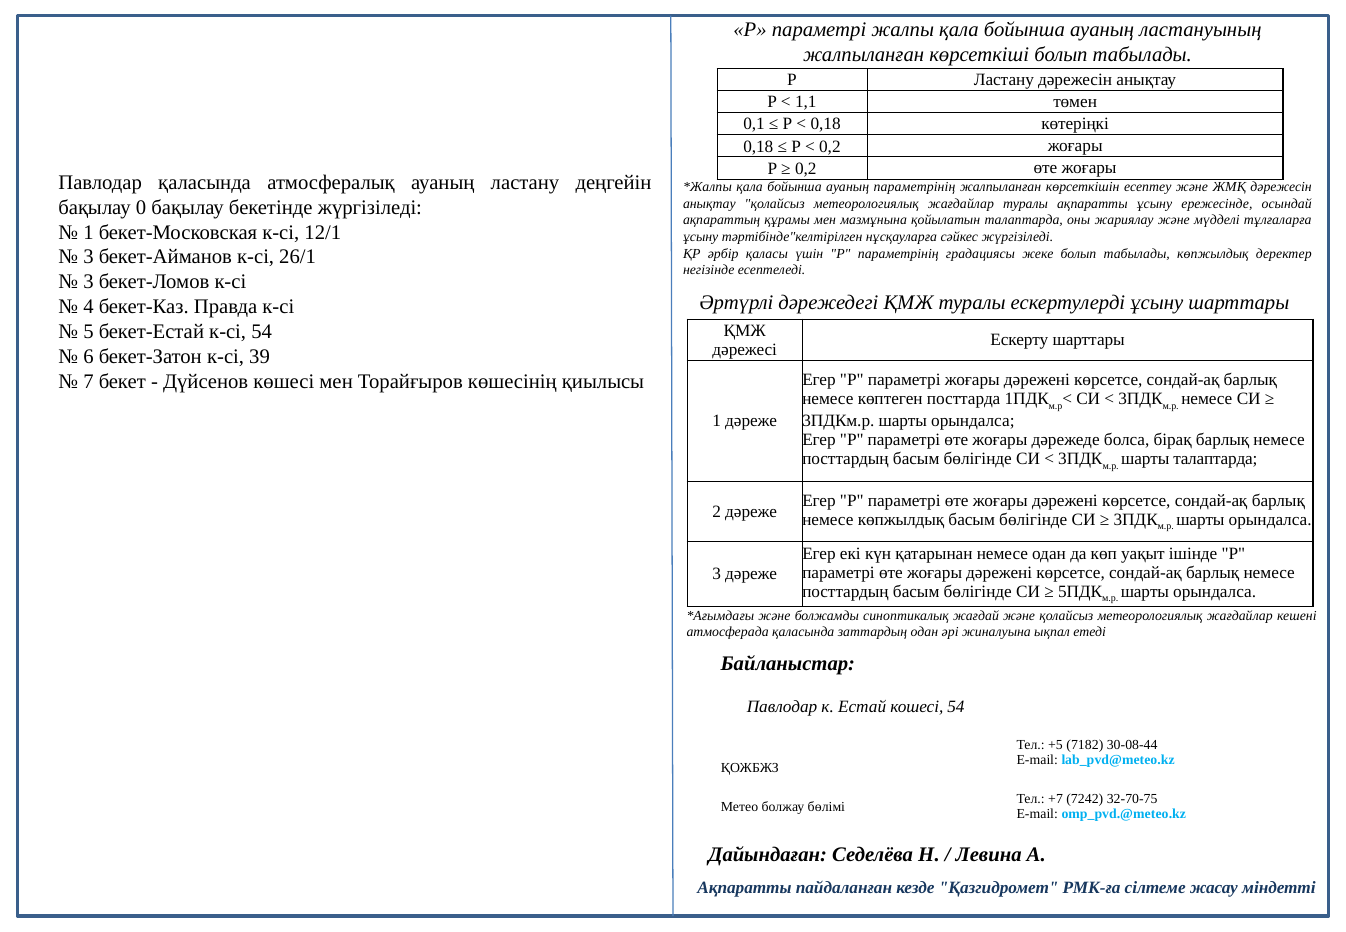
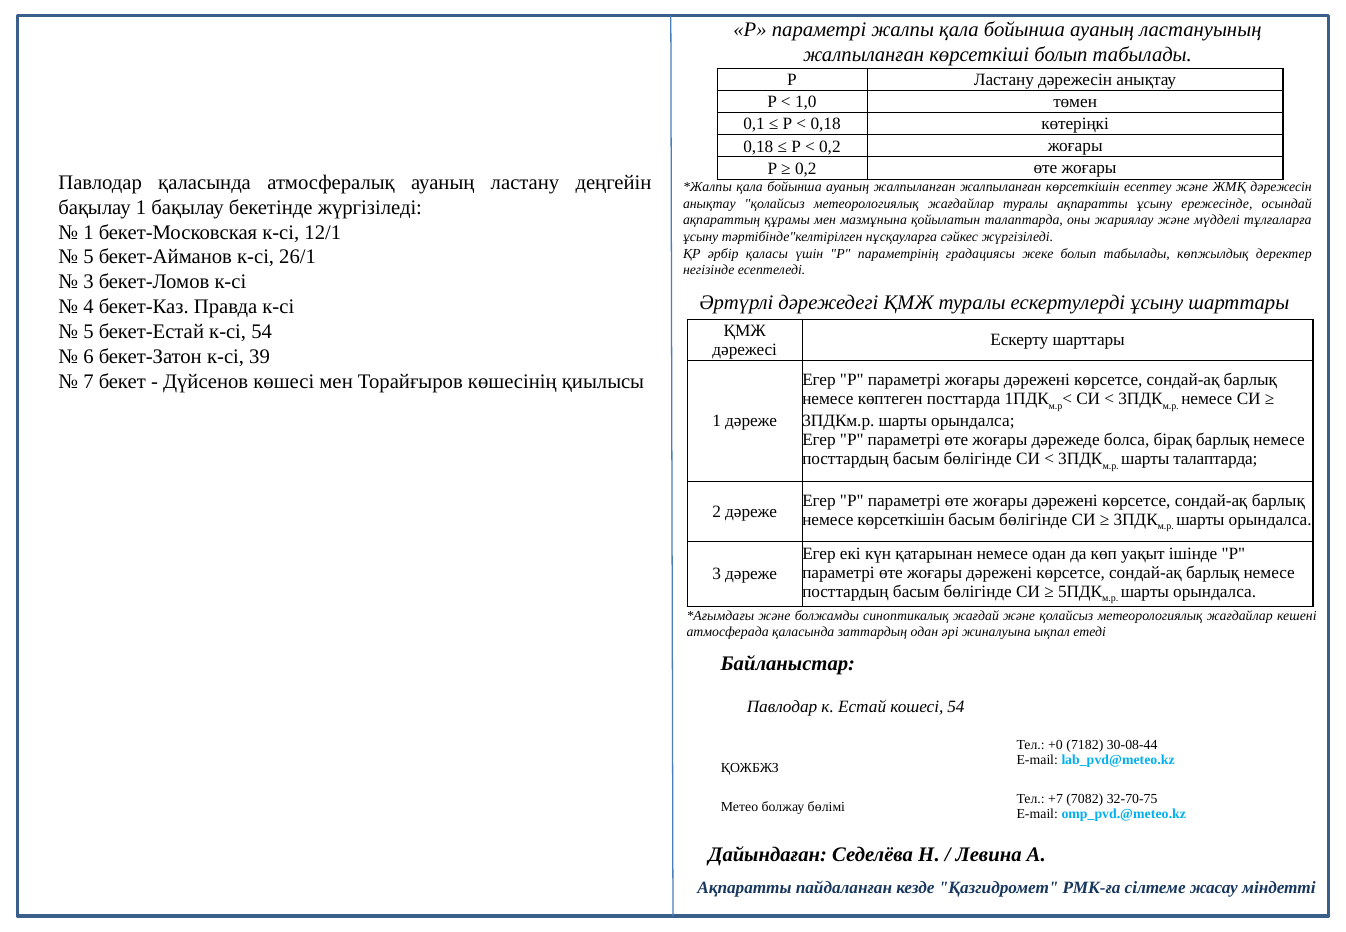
1,1: 1,1 -> 1,0
ауаның параметрінің: параметрінің -> жалпыланған
бақылау 0: 0 -> 1
3 at (88, 257): 3 -> 5
немесе көпжылдық: көпжылдық -> көрсеткішін
+5: +5 -> +0
7242: 7242 -> 7082
